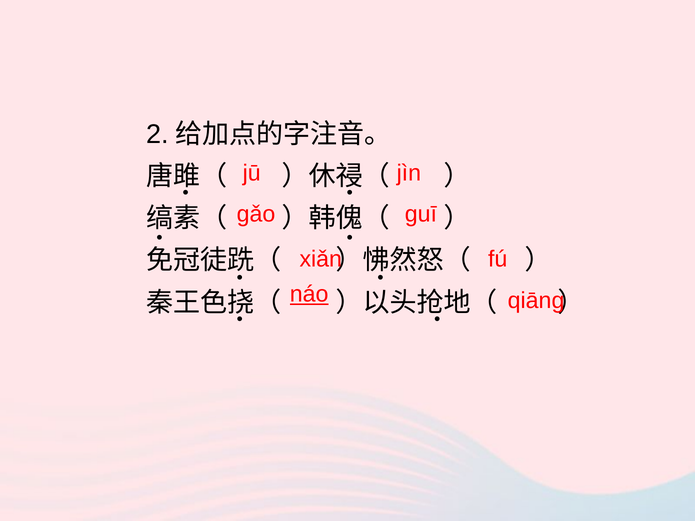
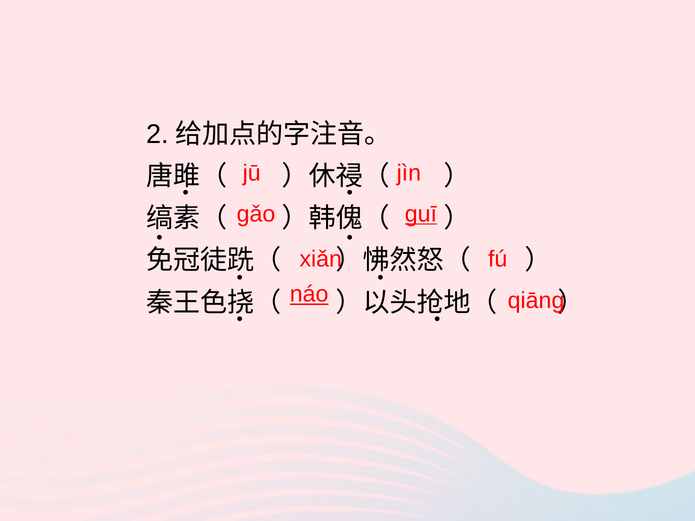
guī underline: none -> present
